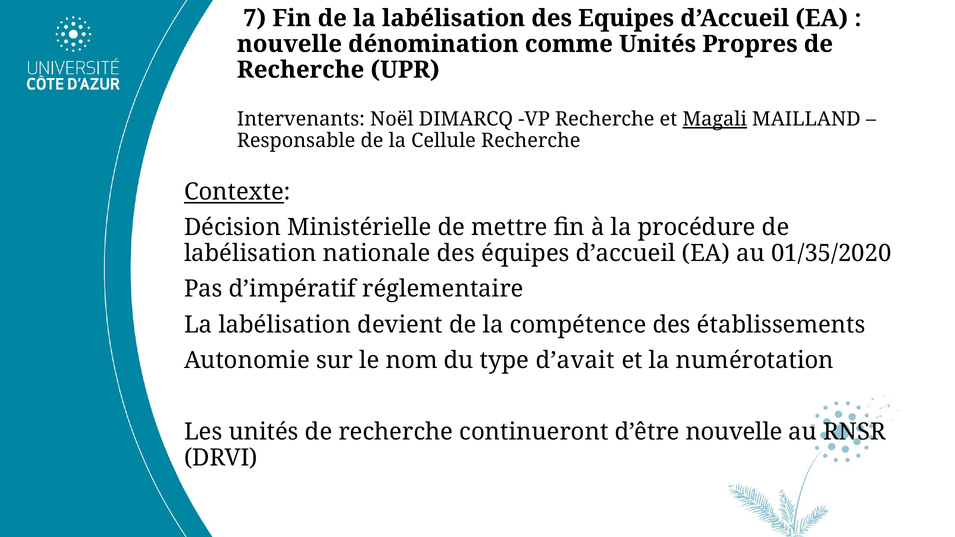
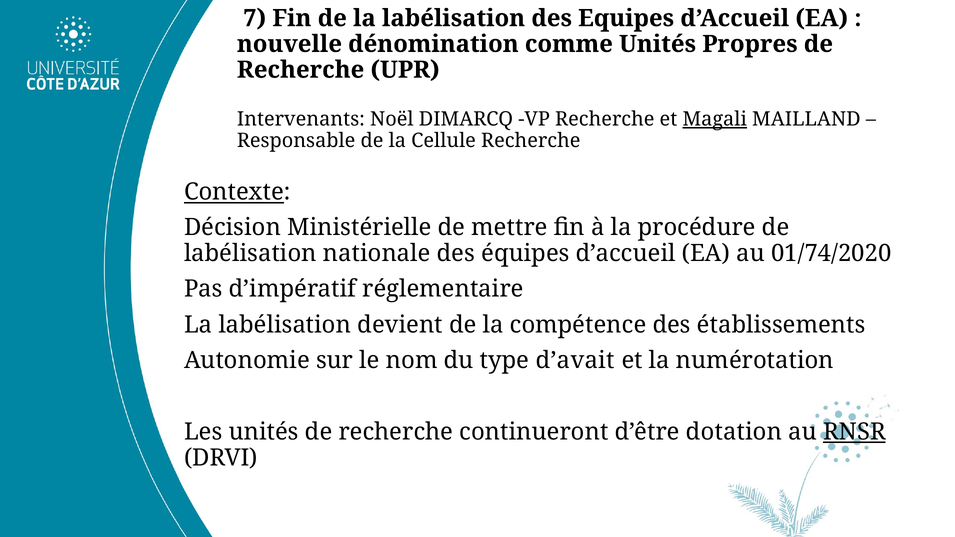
01/35/2020: 01/35/2020 -> 01/74/2020
d’être nouvelle: nouvelle -> dotation
RNSR underline: none -> present
